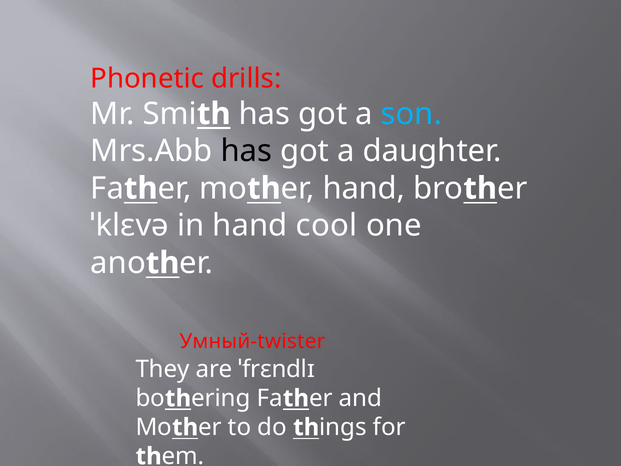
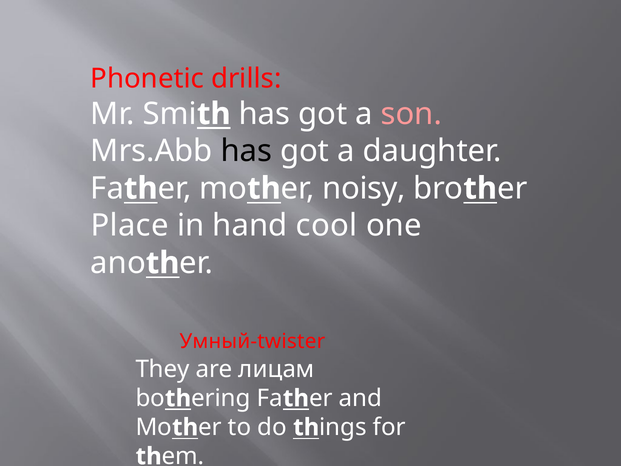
son colour: light blue -> pink
hand at (364, 188): hand -> noisy
ˈklɛvə: ˈklɛvə -> Place
ˈfrɛndlɪ: ˈfrɛndlɪ -> лицам
